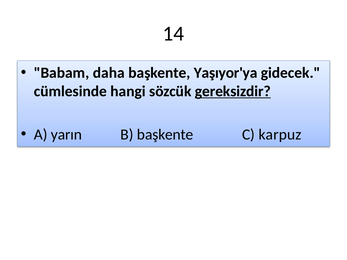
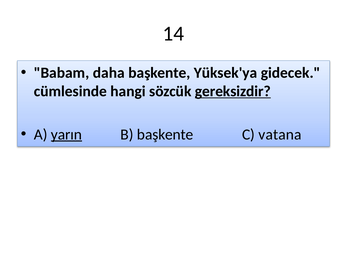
Yaşıyor'ya: Yaşıyor'ya -> Yüksek'ya
yarın underline: none -> present
karpuz: karpuz -> vatana
